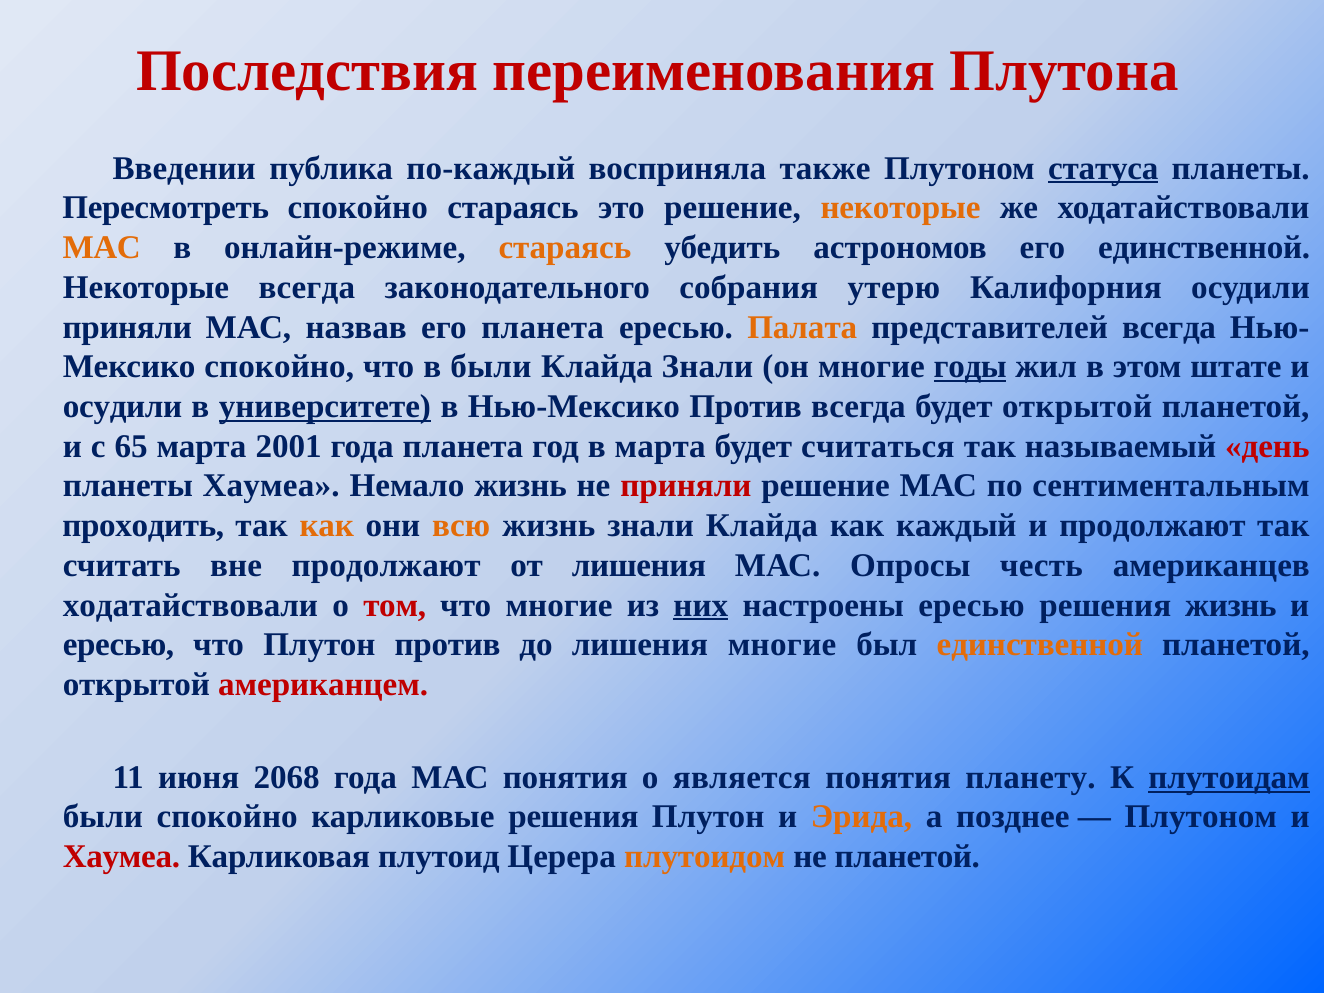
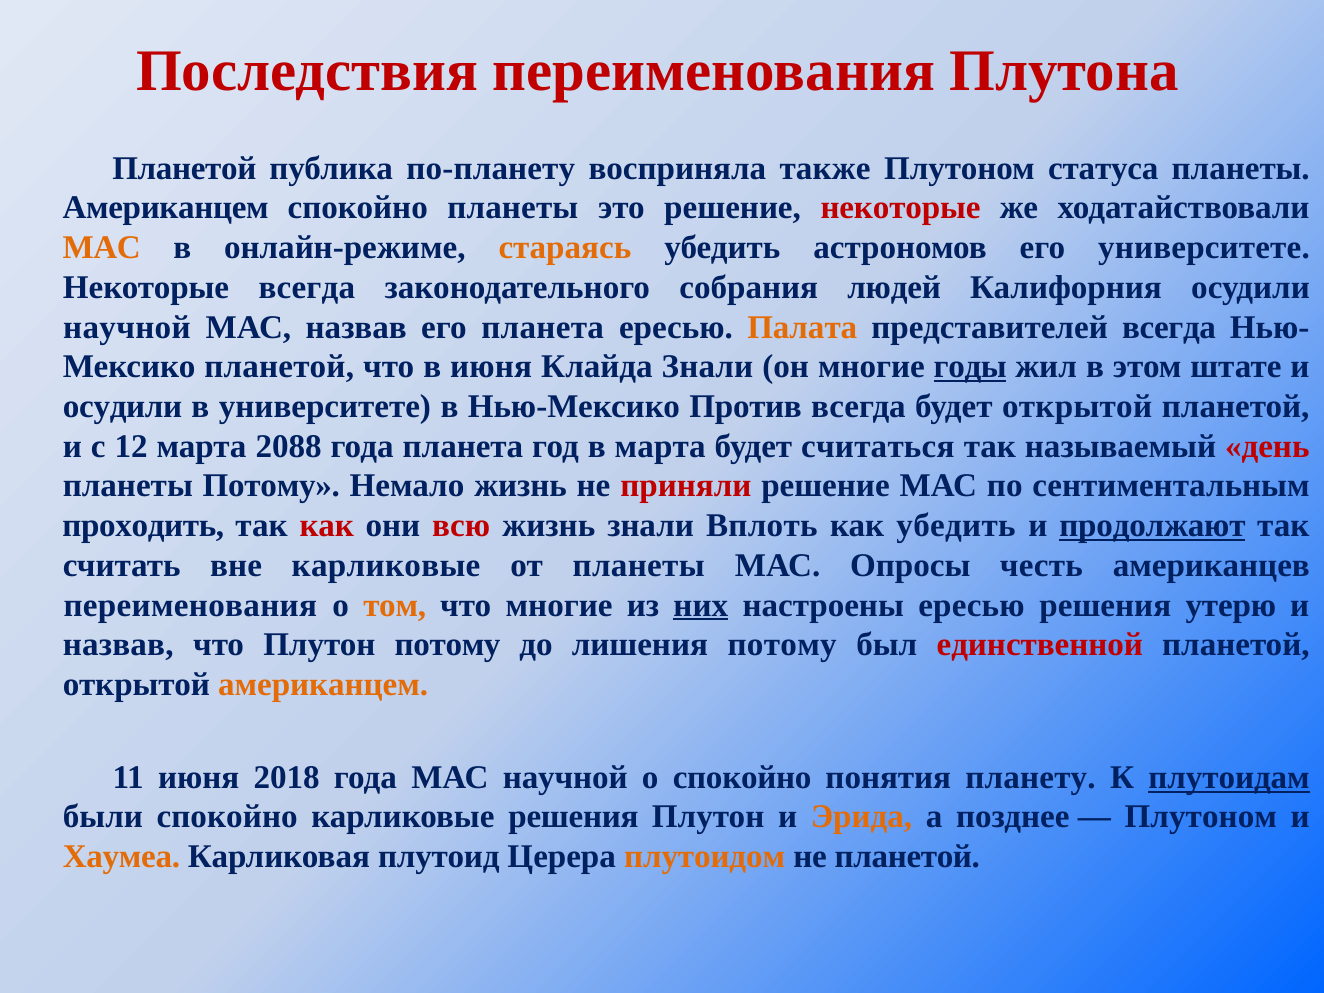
Введении at (184, 168): Введении -> Планетой
по-каждый: по-каждый -> по-планету
статуса underline: present -> none
Пересмотреть at (166, 208): Пересмотреть -> Американцем
спокойно стараясь: стараясь -> планеты
некоторые at (900, 208) colour: orange -> red
его единственной: единственной -> университете
утерю: утерю -> людей
приняли at (127, 327): приняли -> научной
спокойно at (279, 367): спокойно -> планетой
в были: были -> июня
университете at (325, 407) underline: present -> none
65: 65 -> 12
2001: 2001 -> 2088
планеты Хаумеа: Хаумеа -> Потому
как at (327, 526) colour: orange -> red
всю colour: orange -> red
знали Клайда: Клайда -> Вплоть
как каждый: каждый -> убедить
продолжают at (1152, 526) underline: none -> present
вне продолжают: продолжают -> карликовые
от лишения: лишения -> планеты
ходатайствовали at (190, 605): ходатайствовали -> переименования
том colour: red -> orange
решения жизнь: жизнь -> утерю
ересью at (119, 645): ересью -> назвав
Плутон против: против -> потому
лишения многие: многие -> потому
единственной at (1040, 645) colour: orange -> red
американцем at (323, 685) colour: red -> orange
2068: 2068 -> 2018
МАС понятия: понятия -> научной
о является: является -> спокойно
Хаумеа at (121, 857) colour: red -> orange
